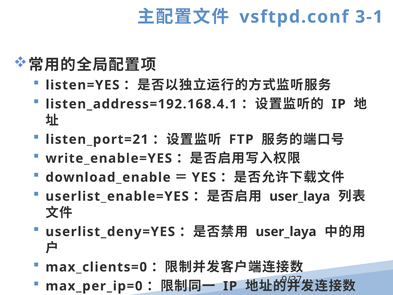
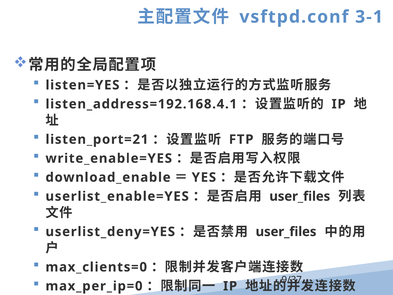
user_laya at (300, 196): user_laya -> user_files
user_laya at (286, 232): user_laya -> user_files
